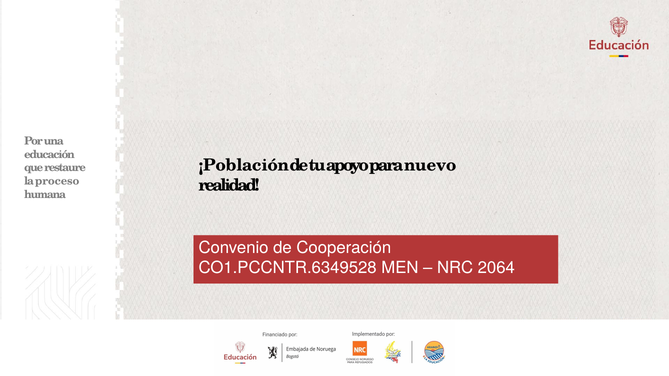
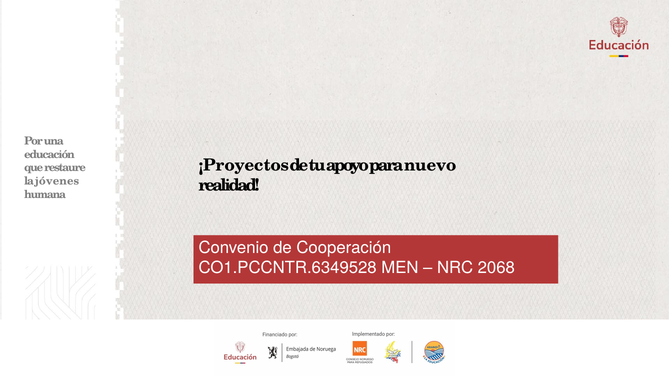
¡Población: ¡Población -> ¡Proyectos
proceso: proceso -> jóvenes
2064: 2064 -> 2068
